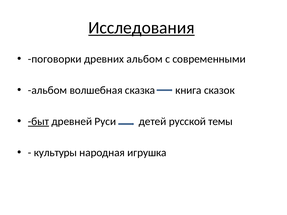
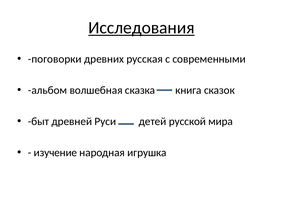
древних альбом: альбом -> русская
быт underline: present -> none
темы: темы -> мира
культуры: культуры -> изучение
